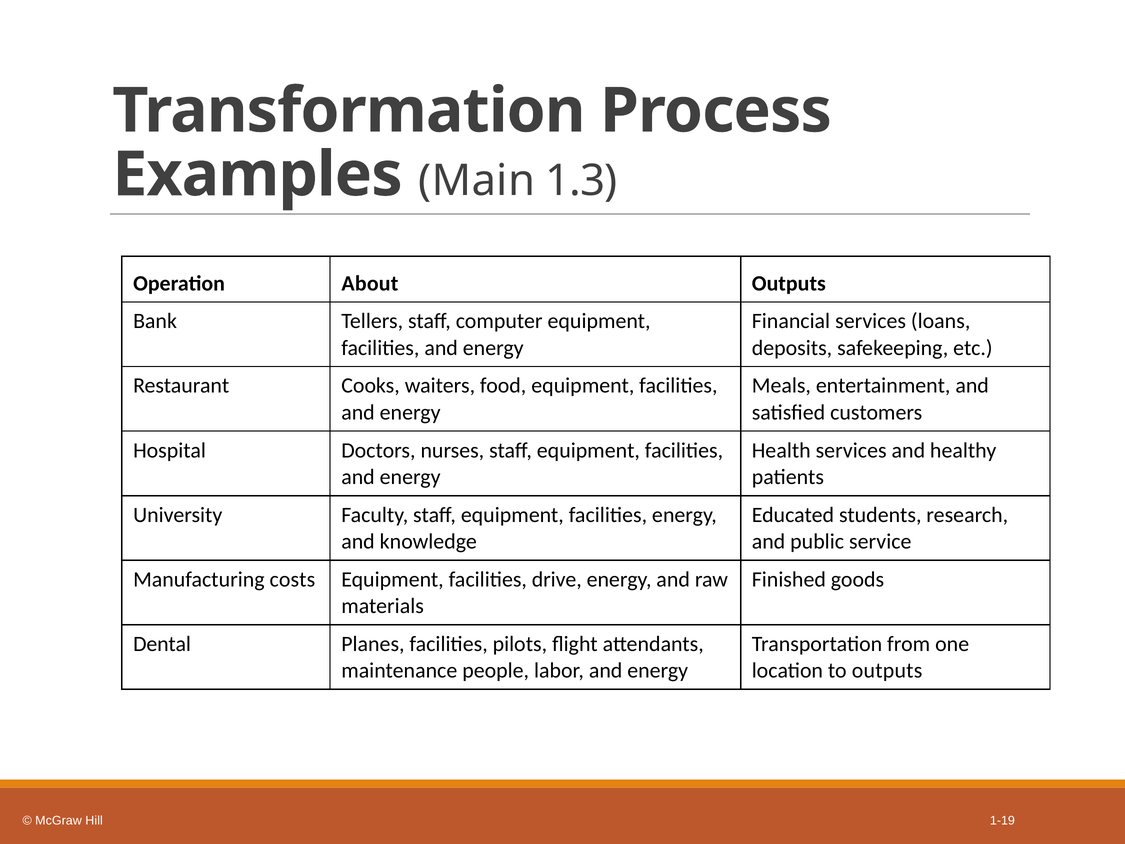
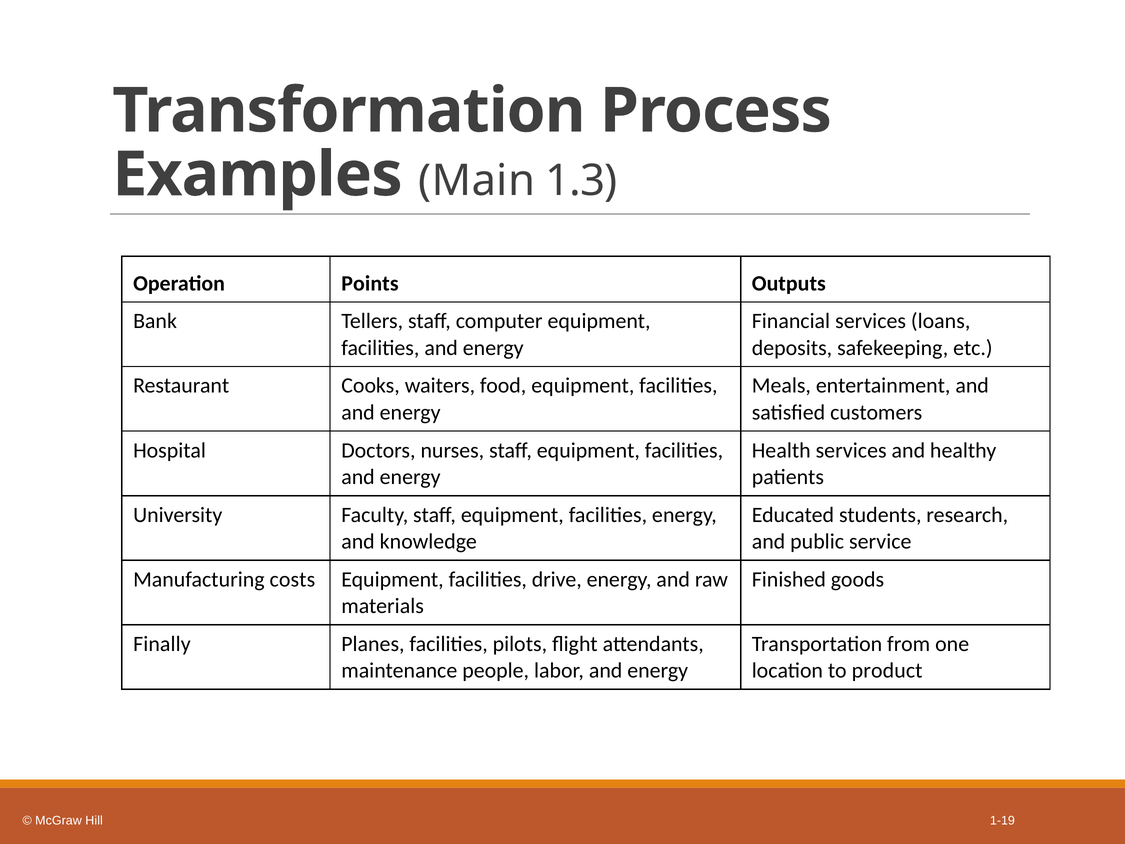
About: About -> Points
Dental: Dental -> Finally
to outputs: outputs -> product
